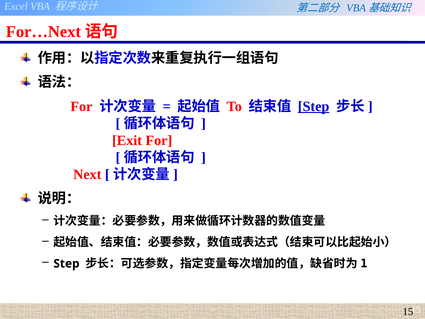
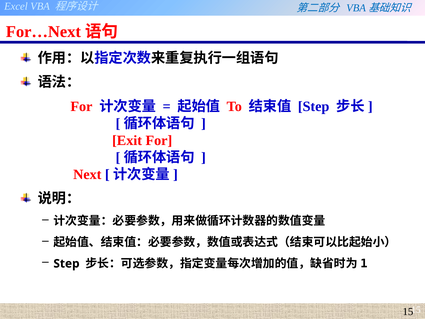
Step at (314, 106) underline: present -> none
